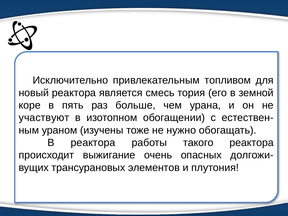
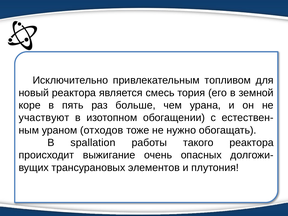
изучены: изучены -> отходов
В реактора: реактора -> spallation
